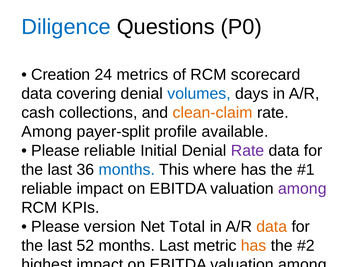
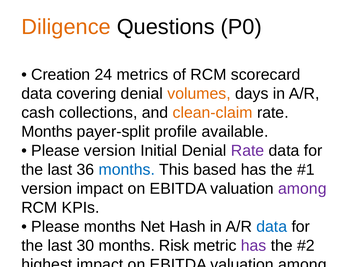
Diligence colour: blue -> orange
volumes colour: blue -> orange
Among at (47, 132): Among -> Months
Please reliable: reliable -> version
where: where -> based
reliable at (47, 189): reliable -> version
Please version: version -> months
Total: Total -> Hash
data at (272, 227) colour: orange -> blue
52: 52 -> 30
months Last: Last -> Risk
has at (254, 246) colour: orange -> purple
